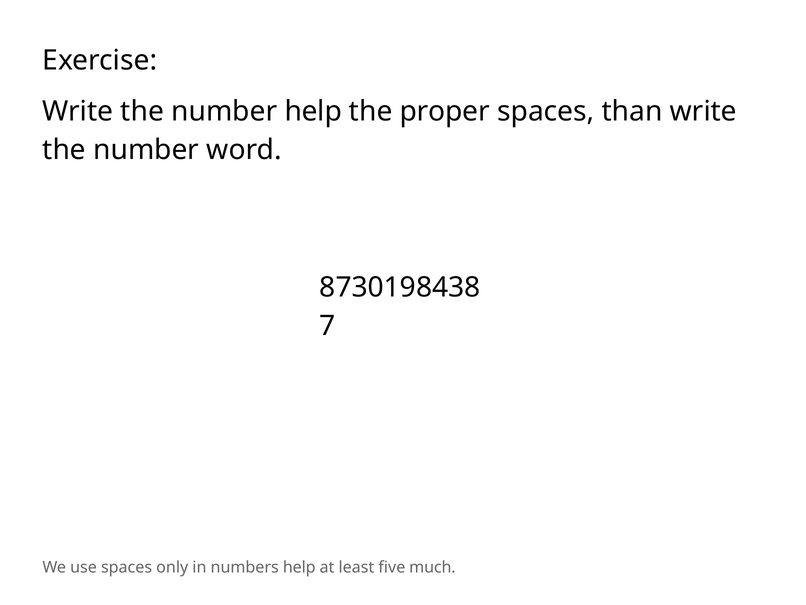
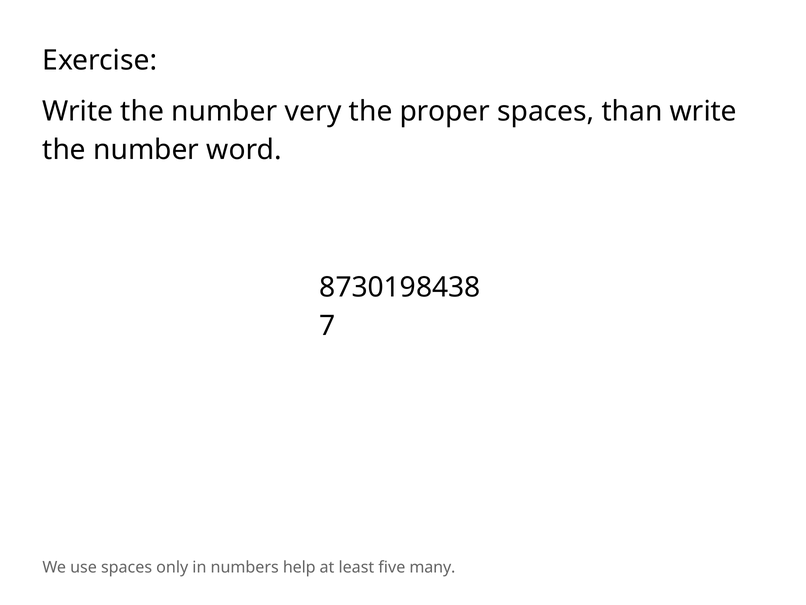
number help: help -> very
much: much -> many
